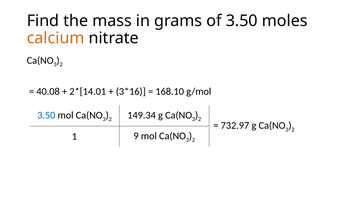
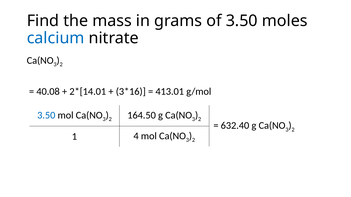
calcium colour: orange -> blue
168.10: 168.10 -> 413.01
149.34: 149.34 -> 164.50
732.97: 732.97 -> 632.40
9: 9 -> 4
